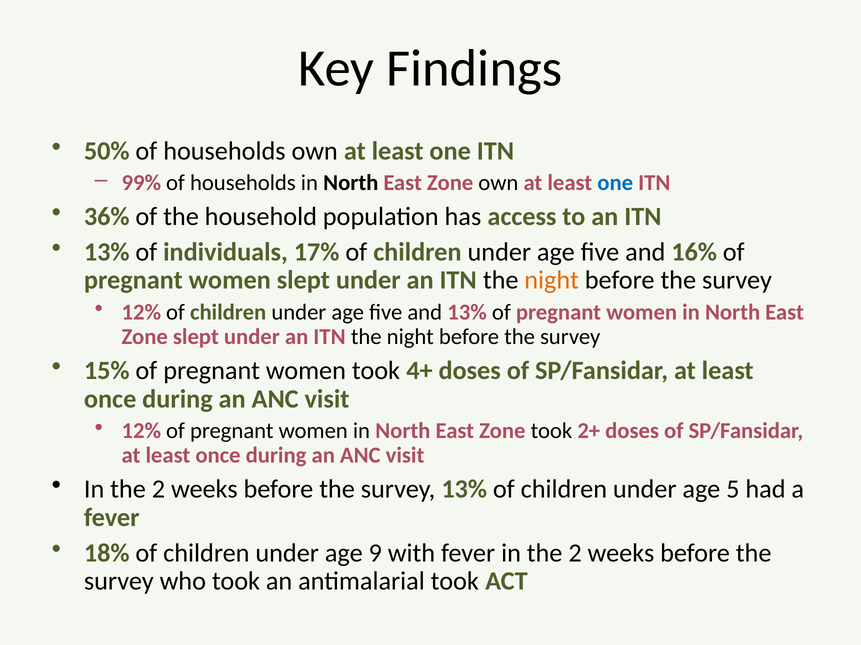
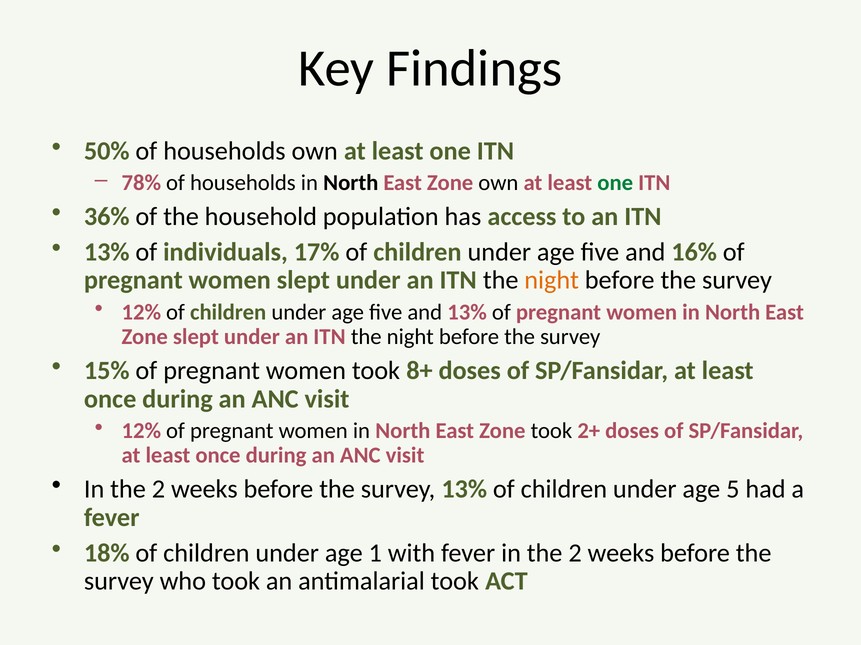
99%: 99% -> 78%
one at (615, 183) colour: blue -> green
4+: 4+ -> 8+
9: 9 -> 1
